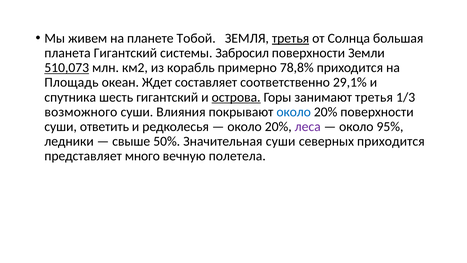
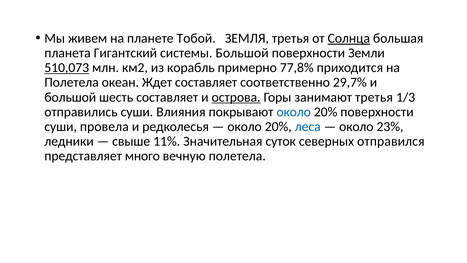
третья at (291, 38) underline: present -> none
Солнца underline: none -> present
системы Забросил: Забросил -> Большой
78,8%: 78,8% -> 77,8%
Площадь at (71, 82): Площадь -> Полетела
29,1%: 29,1% -> 29,7%
спутника at (70, 97): спутника -> большой
шесть гигантский: гигантский -> составляет
возможного: возможного -> отправились
ответить: ответить -> провела
леса colour: purple -> blue
95%: 95% -> 23%
50%: 50% -> 11%
Значительная суши: суши -> суток
северных приходится: приходится -> отправился
